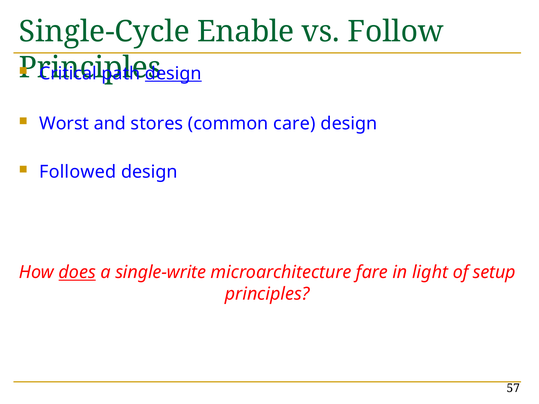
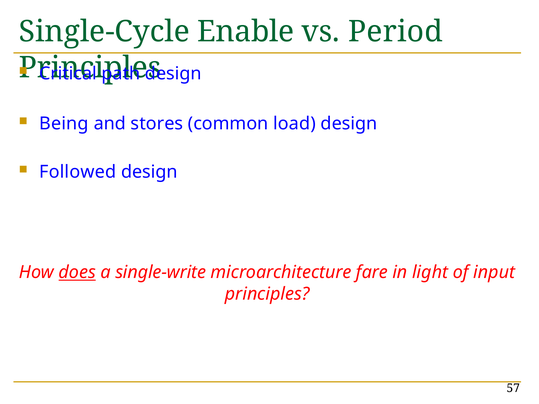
Follow: Follow -> Period
design at (173, 73) underline: present -> none
Worst: Worst -> Being
care: care -> load
setup: setup -> input
